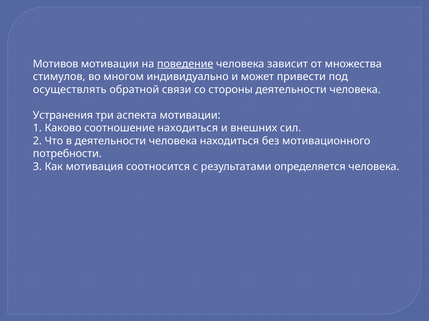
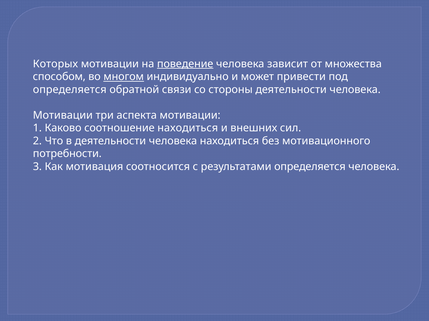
Мотивов: Мотивов -> Которых
стимулов: стимулов -> способом
многом underline: none -> present
осуществлять at (70, 90): осуществлять -> определяется
Устранения at (63, 115): Устранения -> Мотивации
